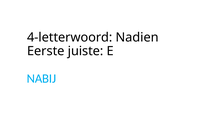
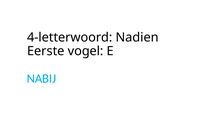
juiste: juiste -> vogel
